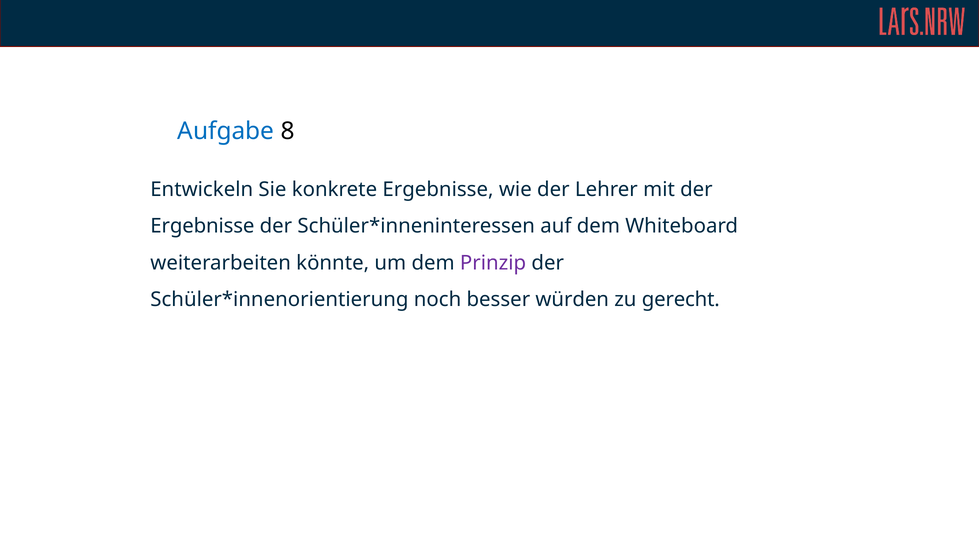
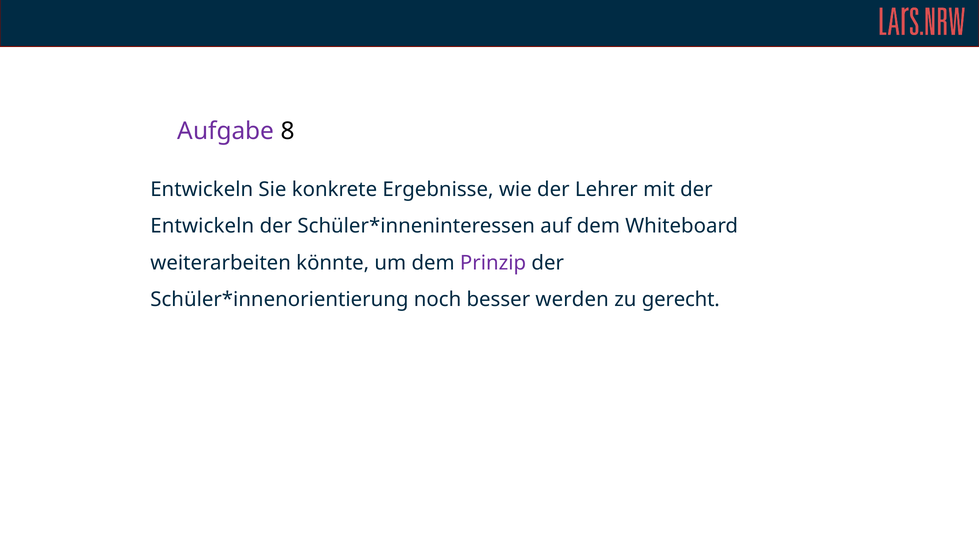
Aufgabe colour: blue -> purple
Ergebnisse at (202, 226): Ergebnisse -> Entwickeln
würden: würden -> werden
